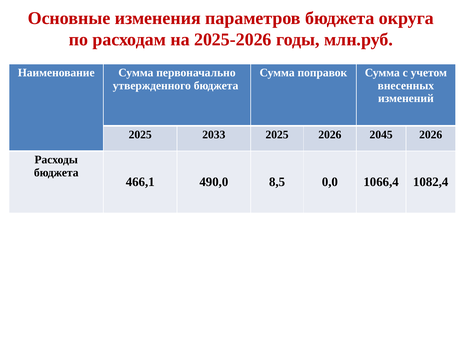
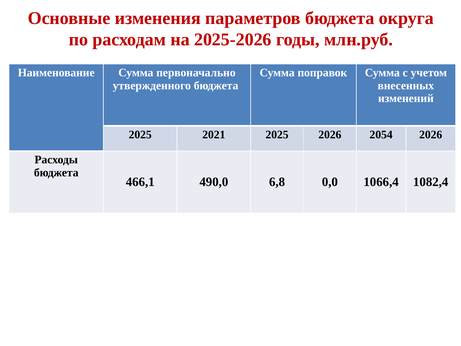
2033: 2033 -> 2021
2045: 2045 -> 2054
8,5: 8,5 -> 6,8
